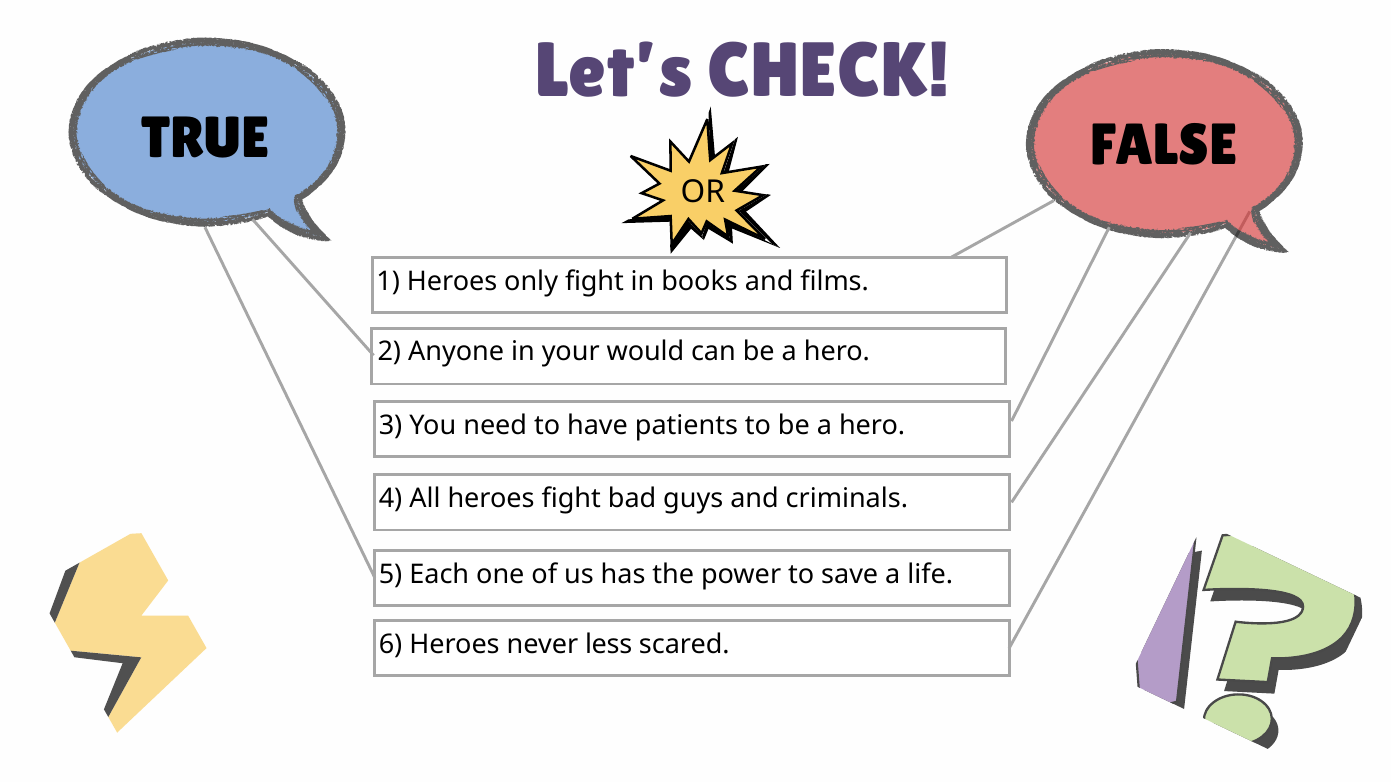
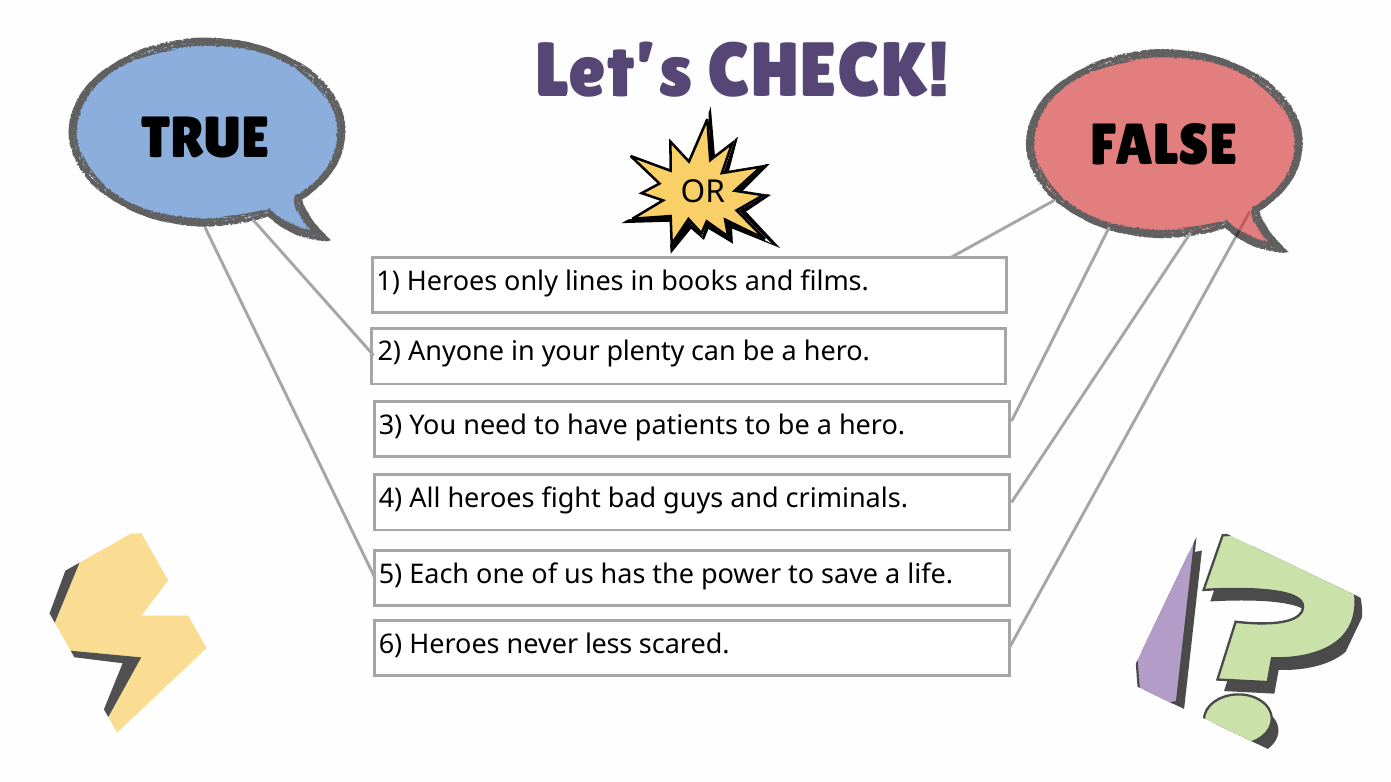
only fight: fight -> lines
would: would -> plenty
